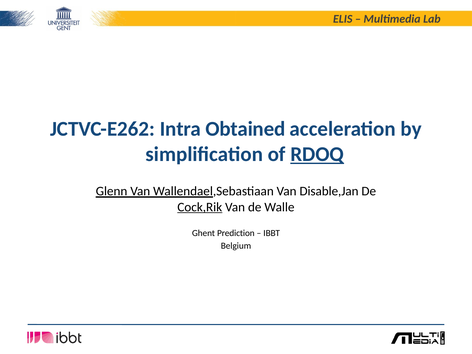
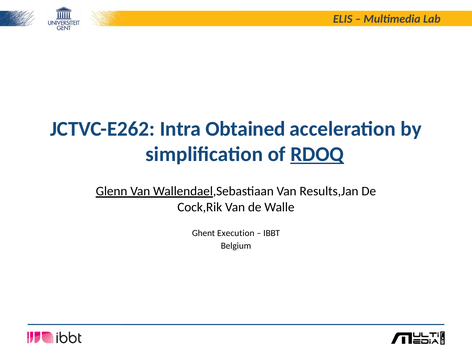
Disable,Jan: Disable,Jan -> Results,Jan
Cock,Rik underline: present -> none
Prediction: Prediction -> Execution
